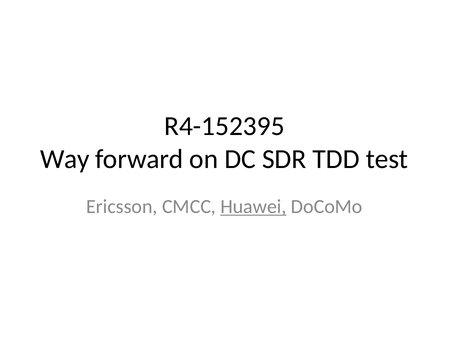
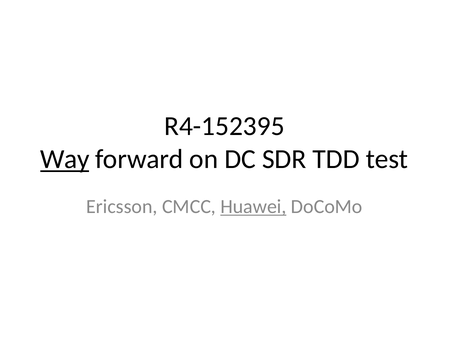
Way underline: none -> present
